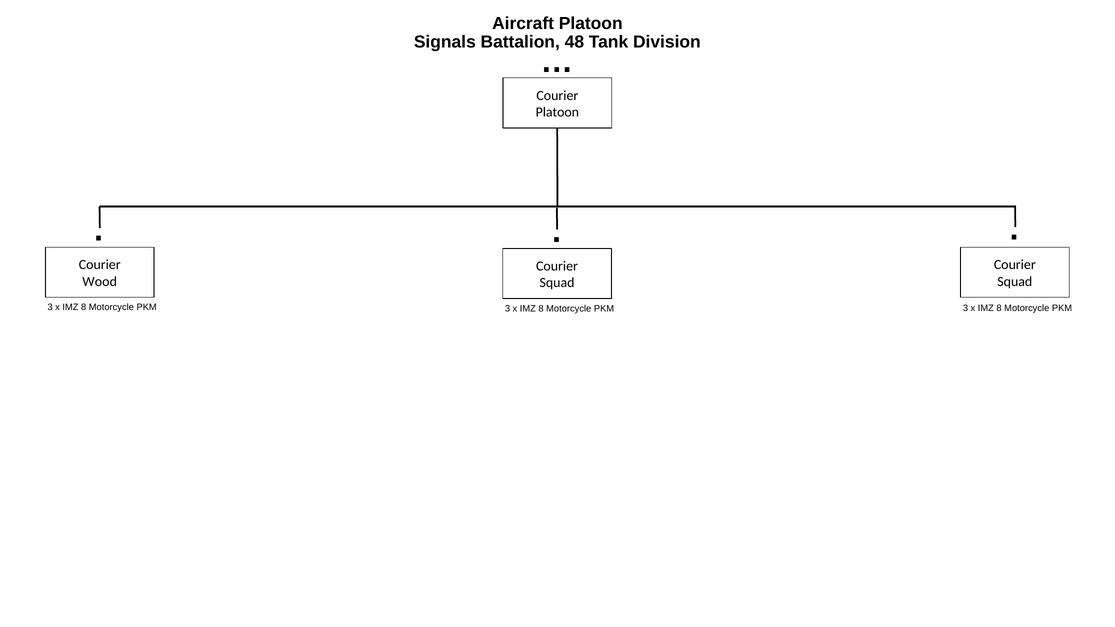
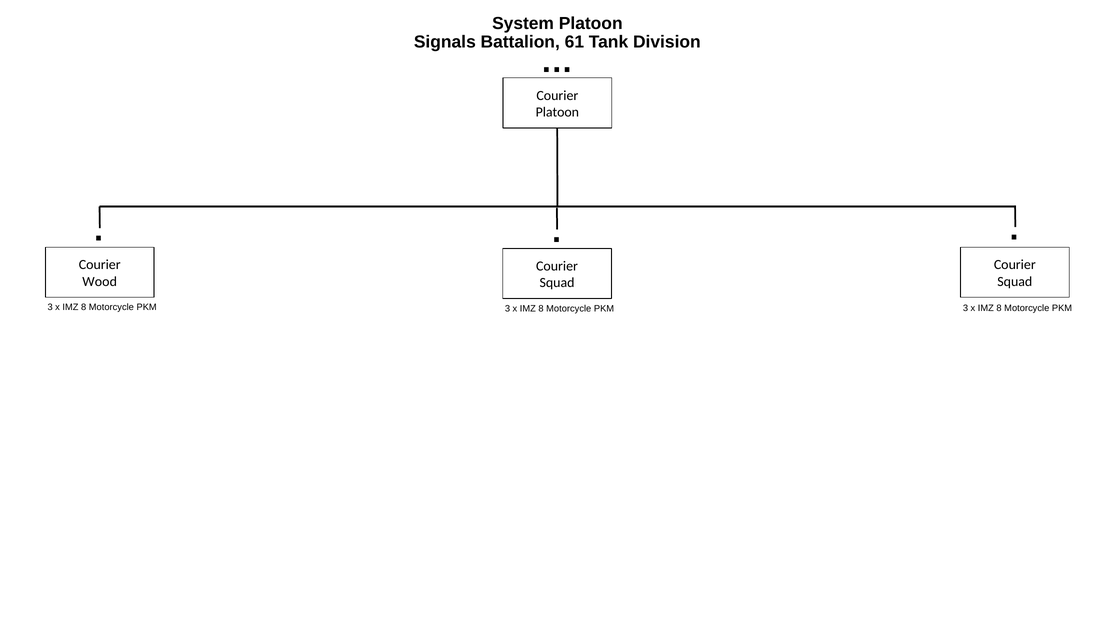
Aircraft: Aircraft -> System
48: 48 -> 61
